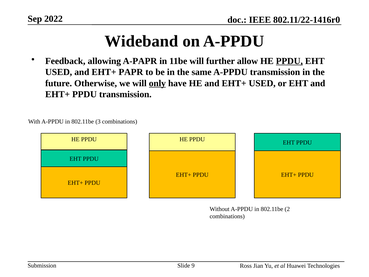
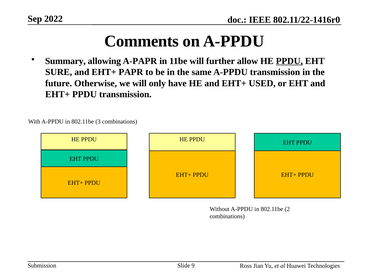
Wideband: Wideband -> Comments
Feedback: Feedback -> Summary
USED at (59, 72): USED -> SURE
only underline: present -> none
